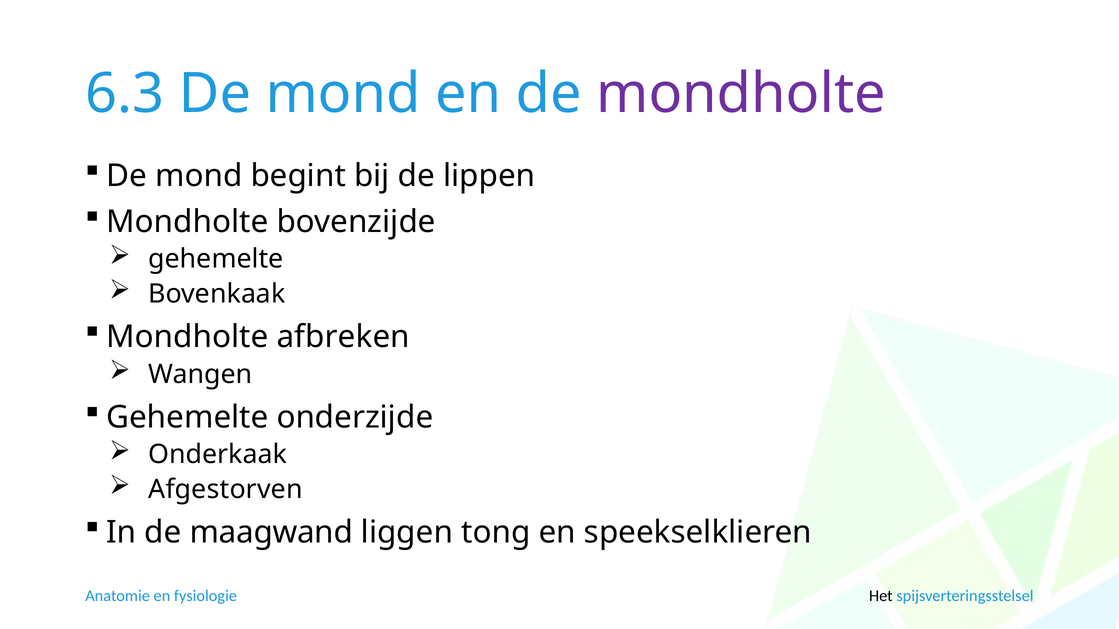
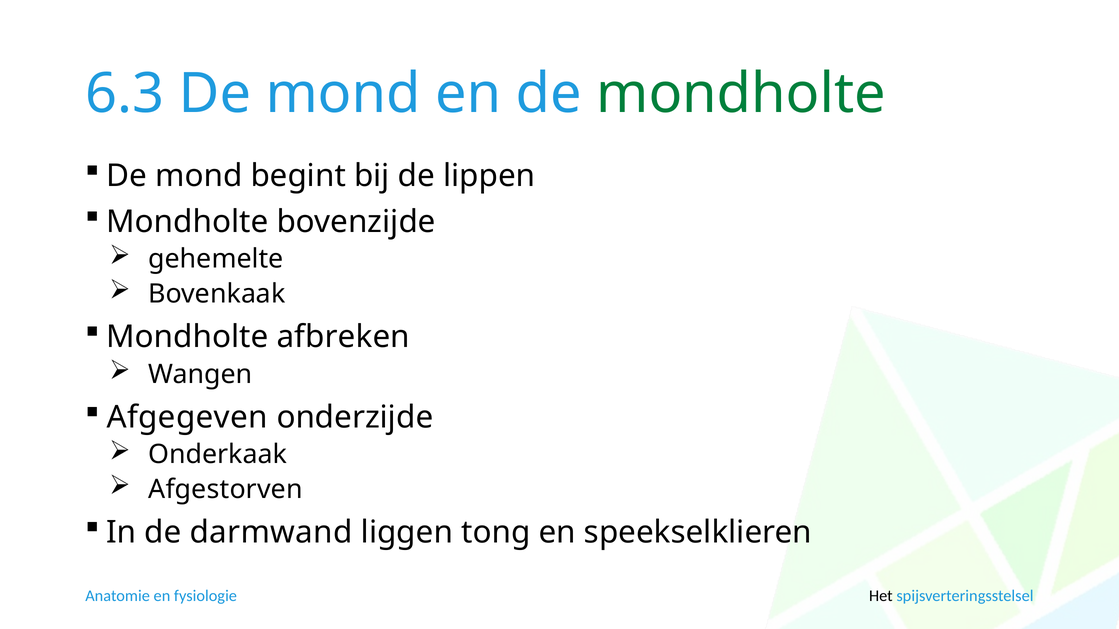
mondholte at (741, 94) colour: purple -> green
Gehemelte at (187, 418): Gehemelte -> Afgegeven
maagwand: maagwand -> darmwand
